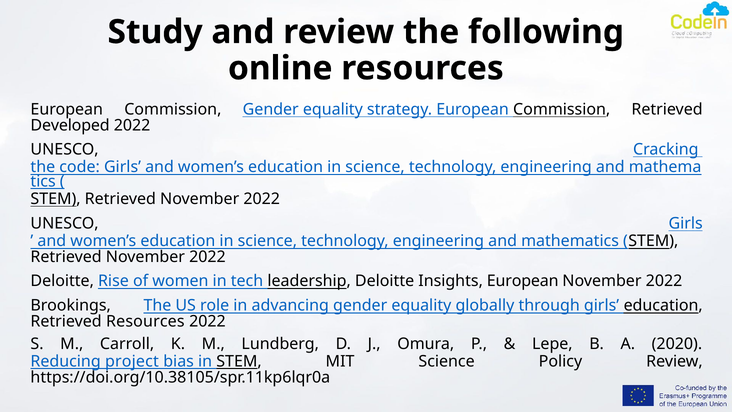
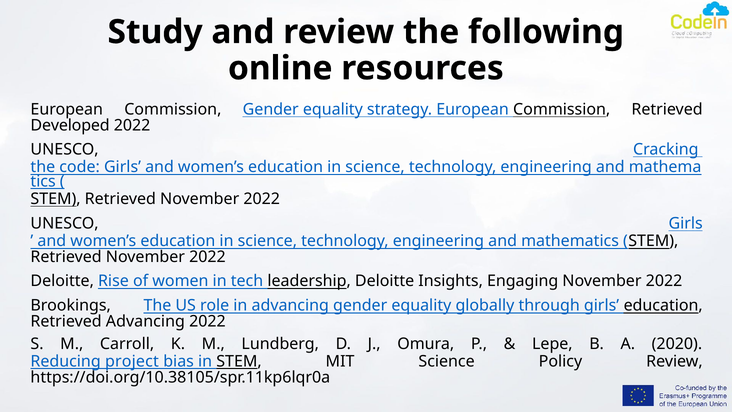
Insights European: European -> Engaging
Retrieved Resources: Resources -> Advancing
